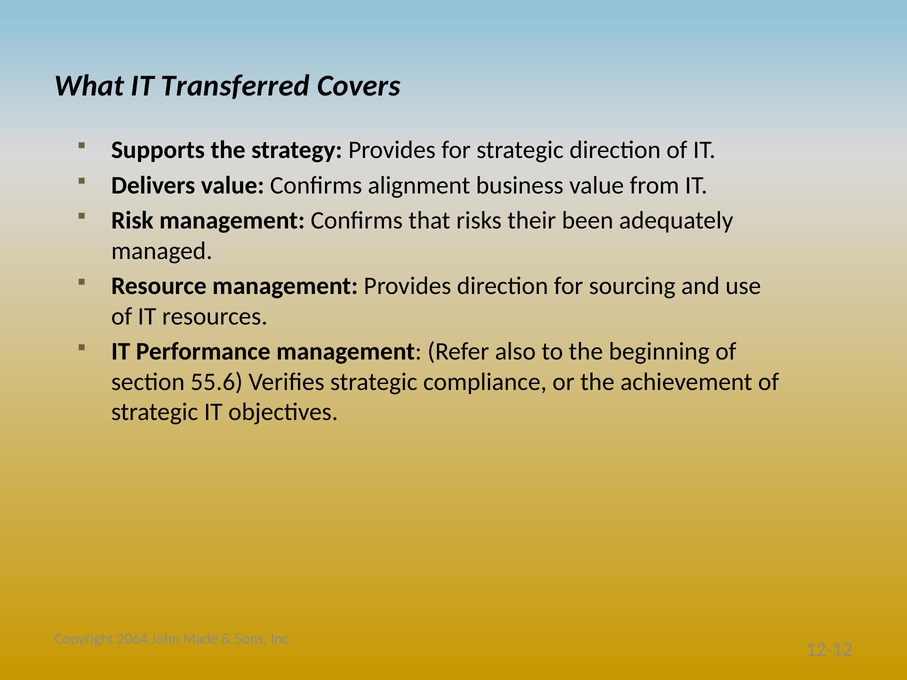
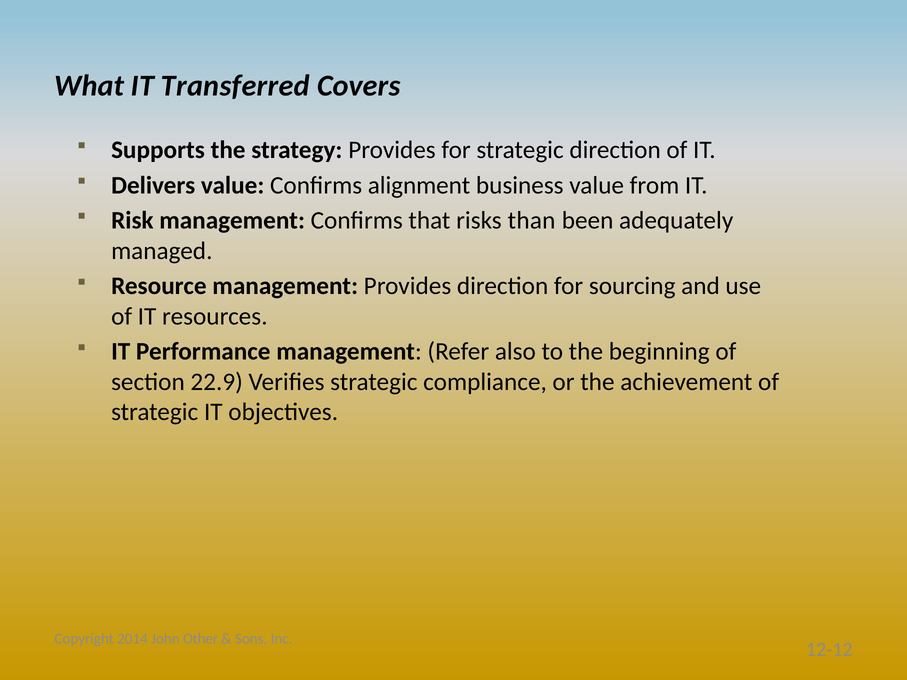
their: their -> than
55.6: 55.6 -> 22.9
2064: 2064 -> 2014
Made: Made -> Other
